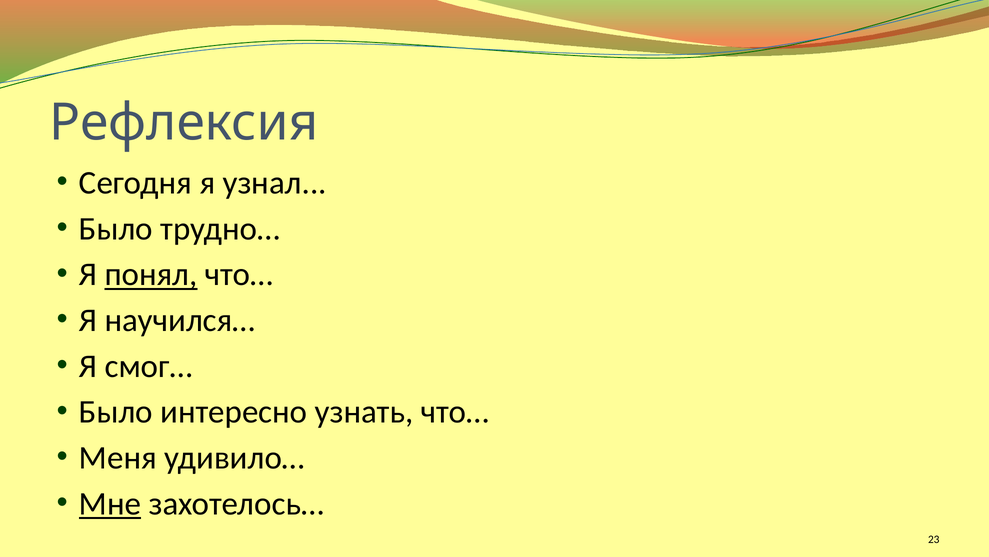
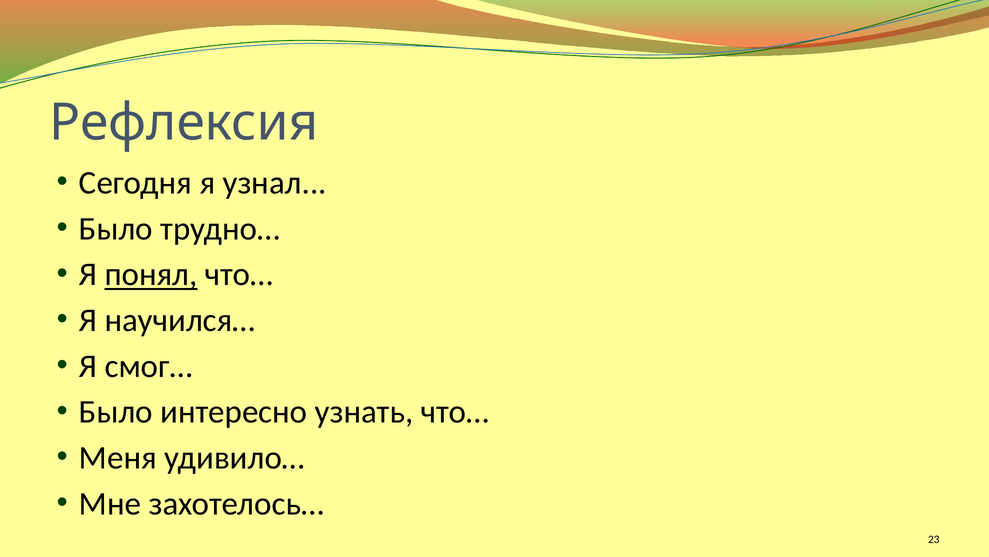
Мне underline: present -> none
